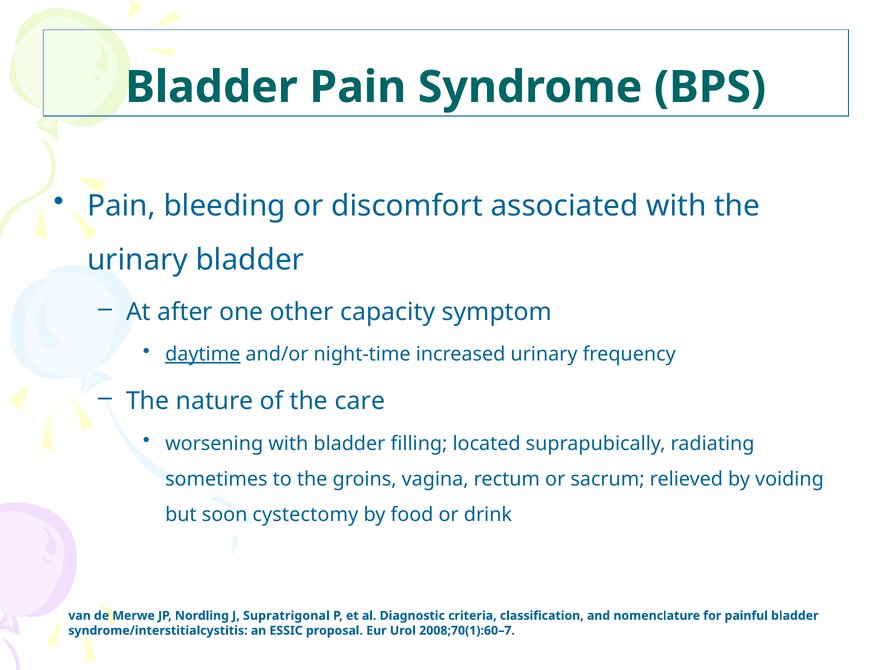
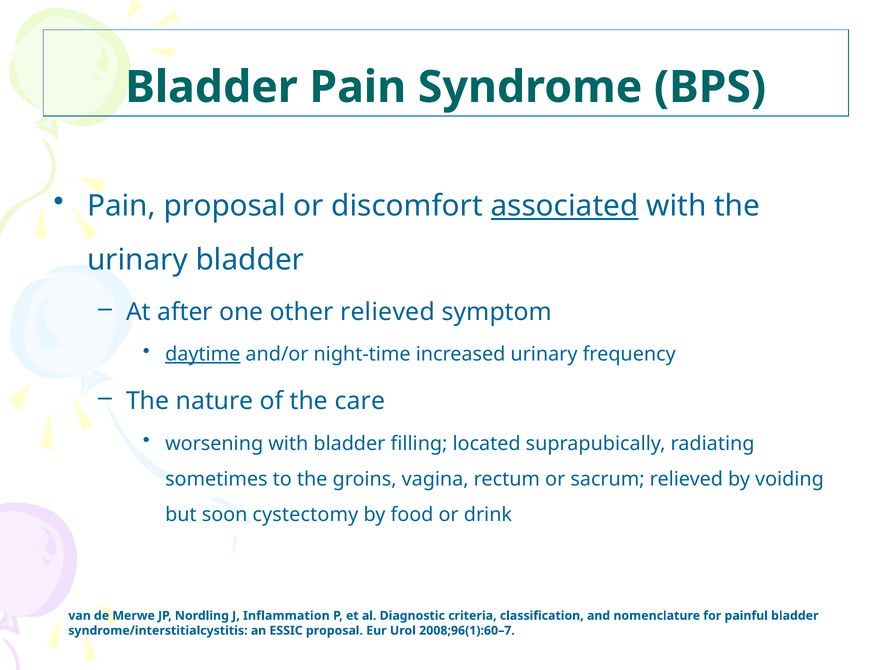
Pain bleeding: bleeding -> proposal
associated underline: none -> present
other capacity: capacity -> relieved
Supratrigonal: Supratrigonal -> Inflammation
2008;70(1):60–7: 2008;70(1):60–7 -> 2008;96(1):60–7
